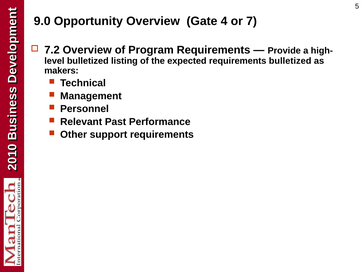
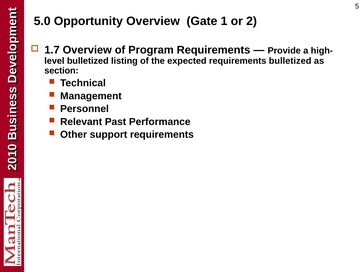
9.0: 9.0 -> 5.0
Gate 4: 4 -> 1
or 7: 7 -> 2
7.2: 7.2 -> 1.7
makers: makers -> section
